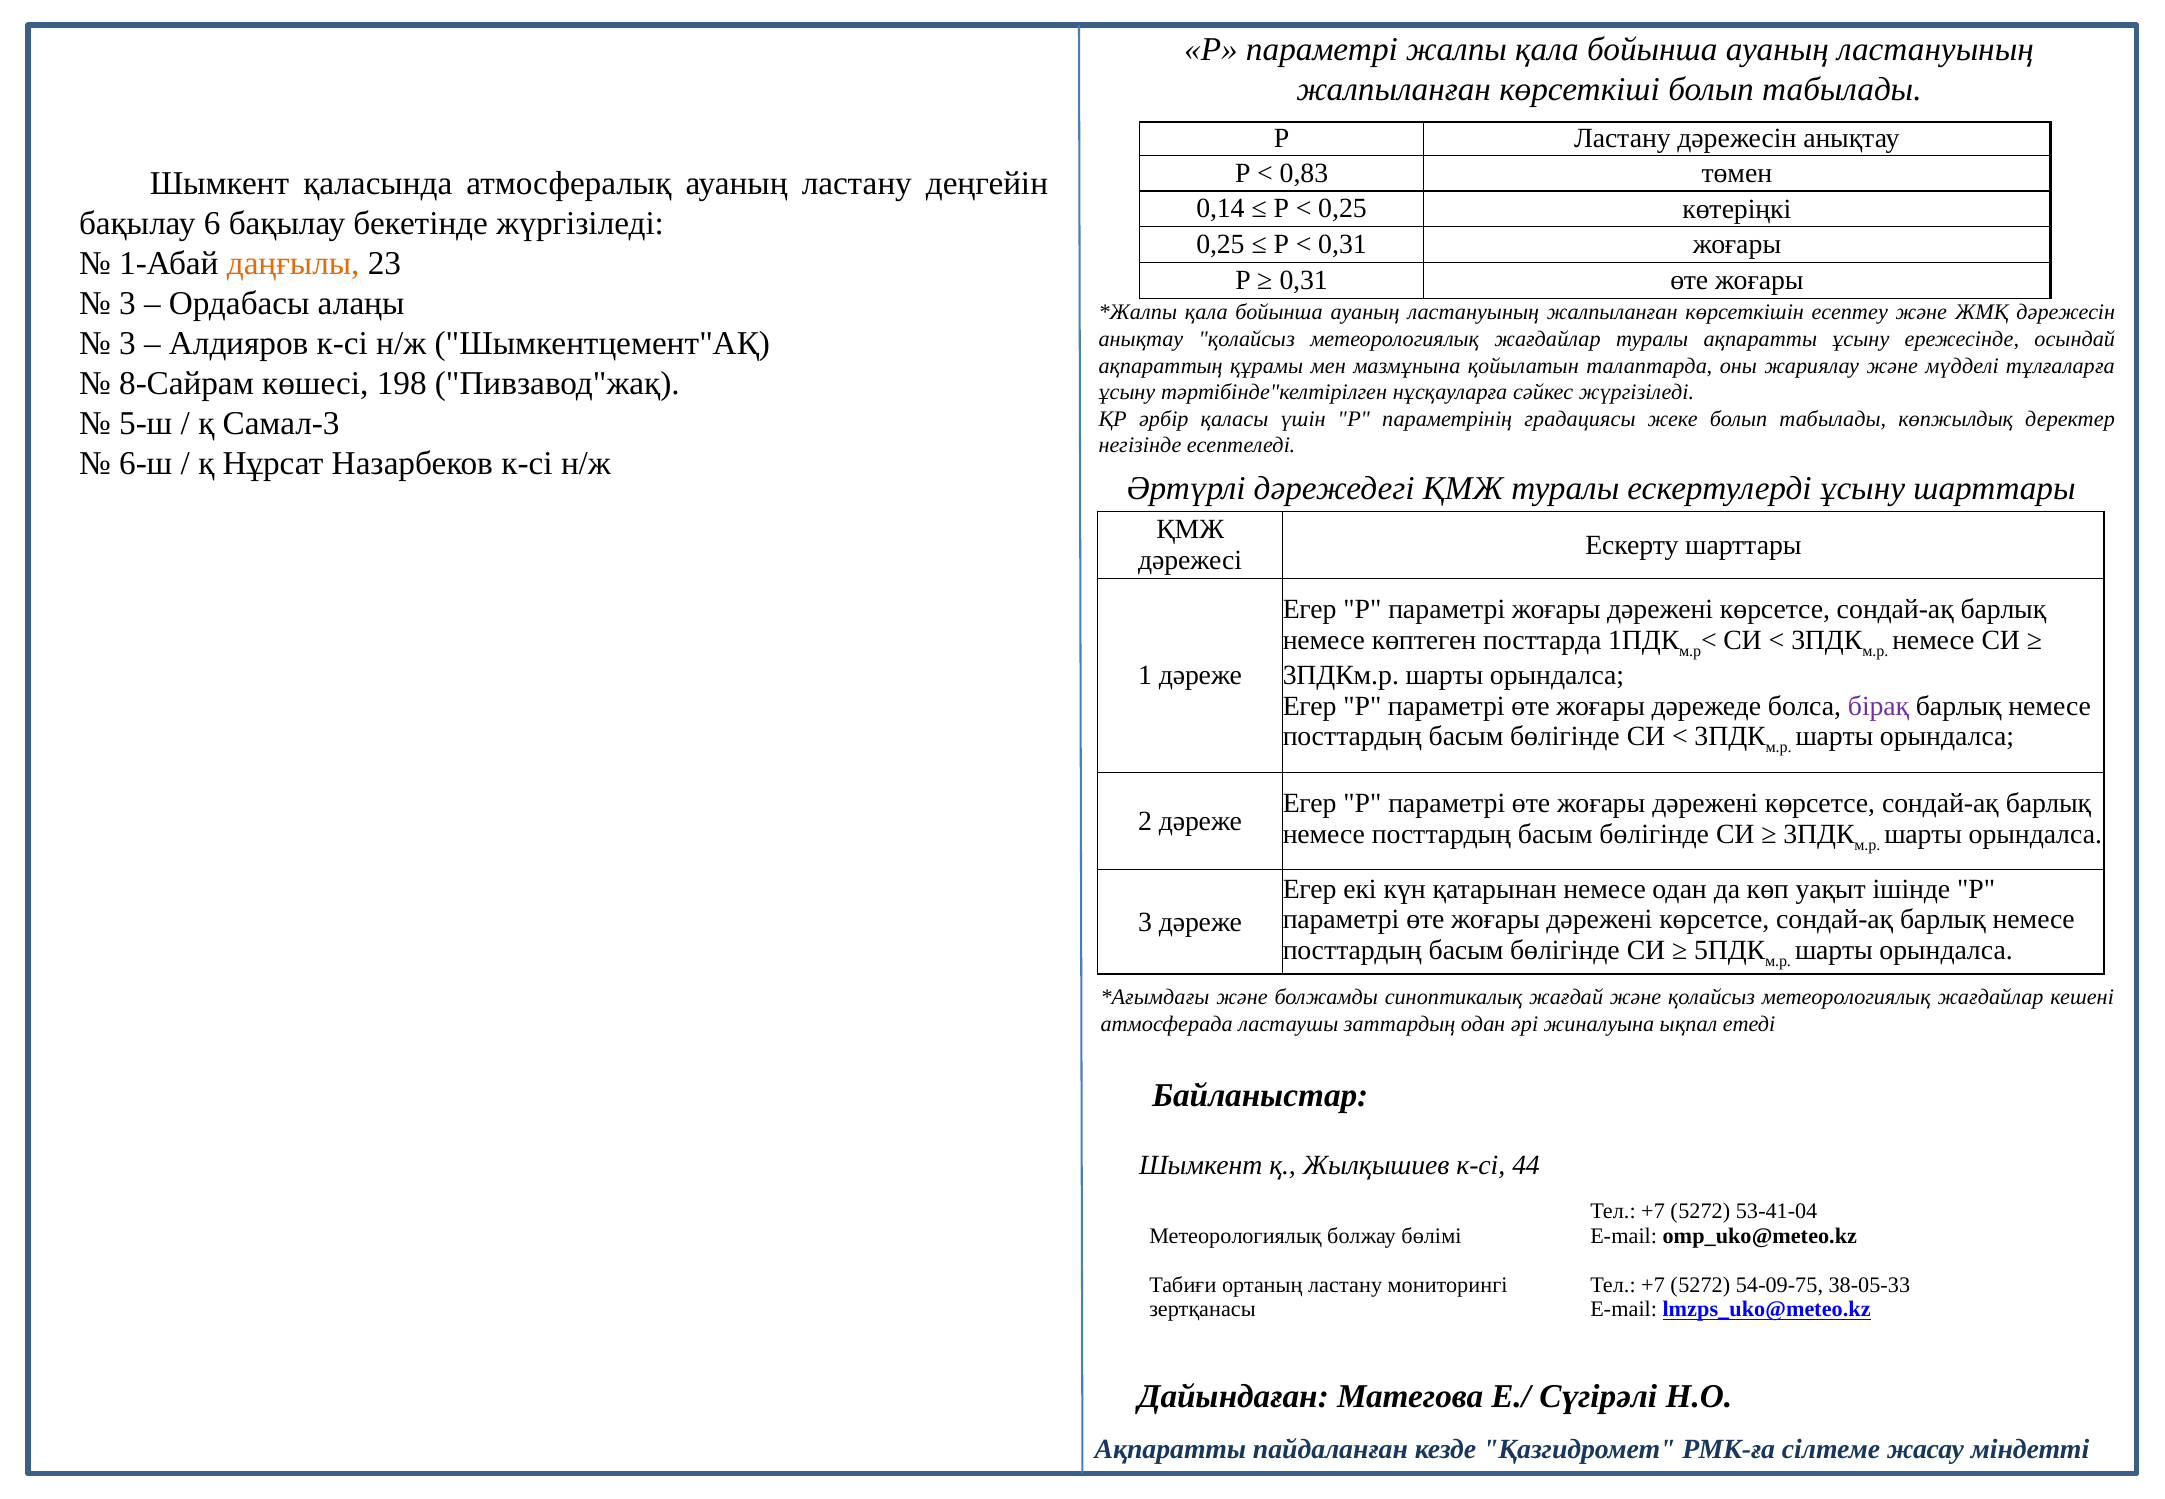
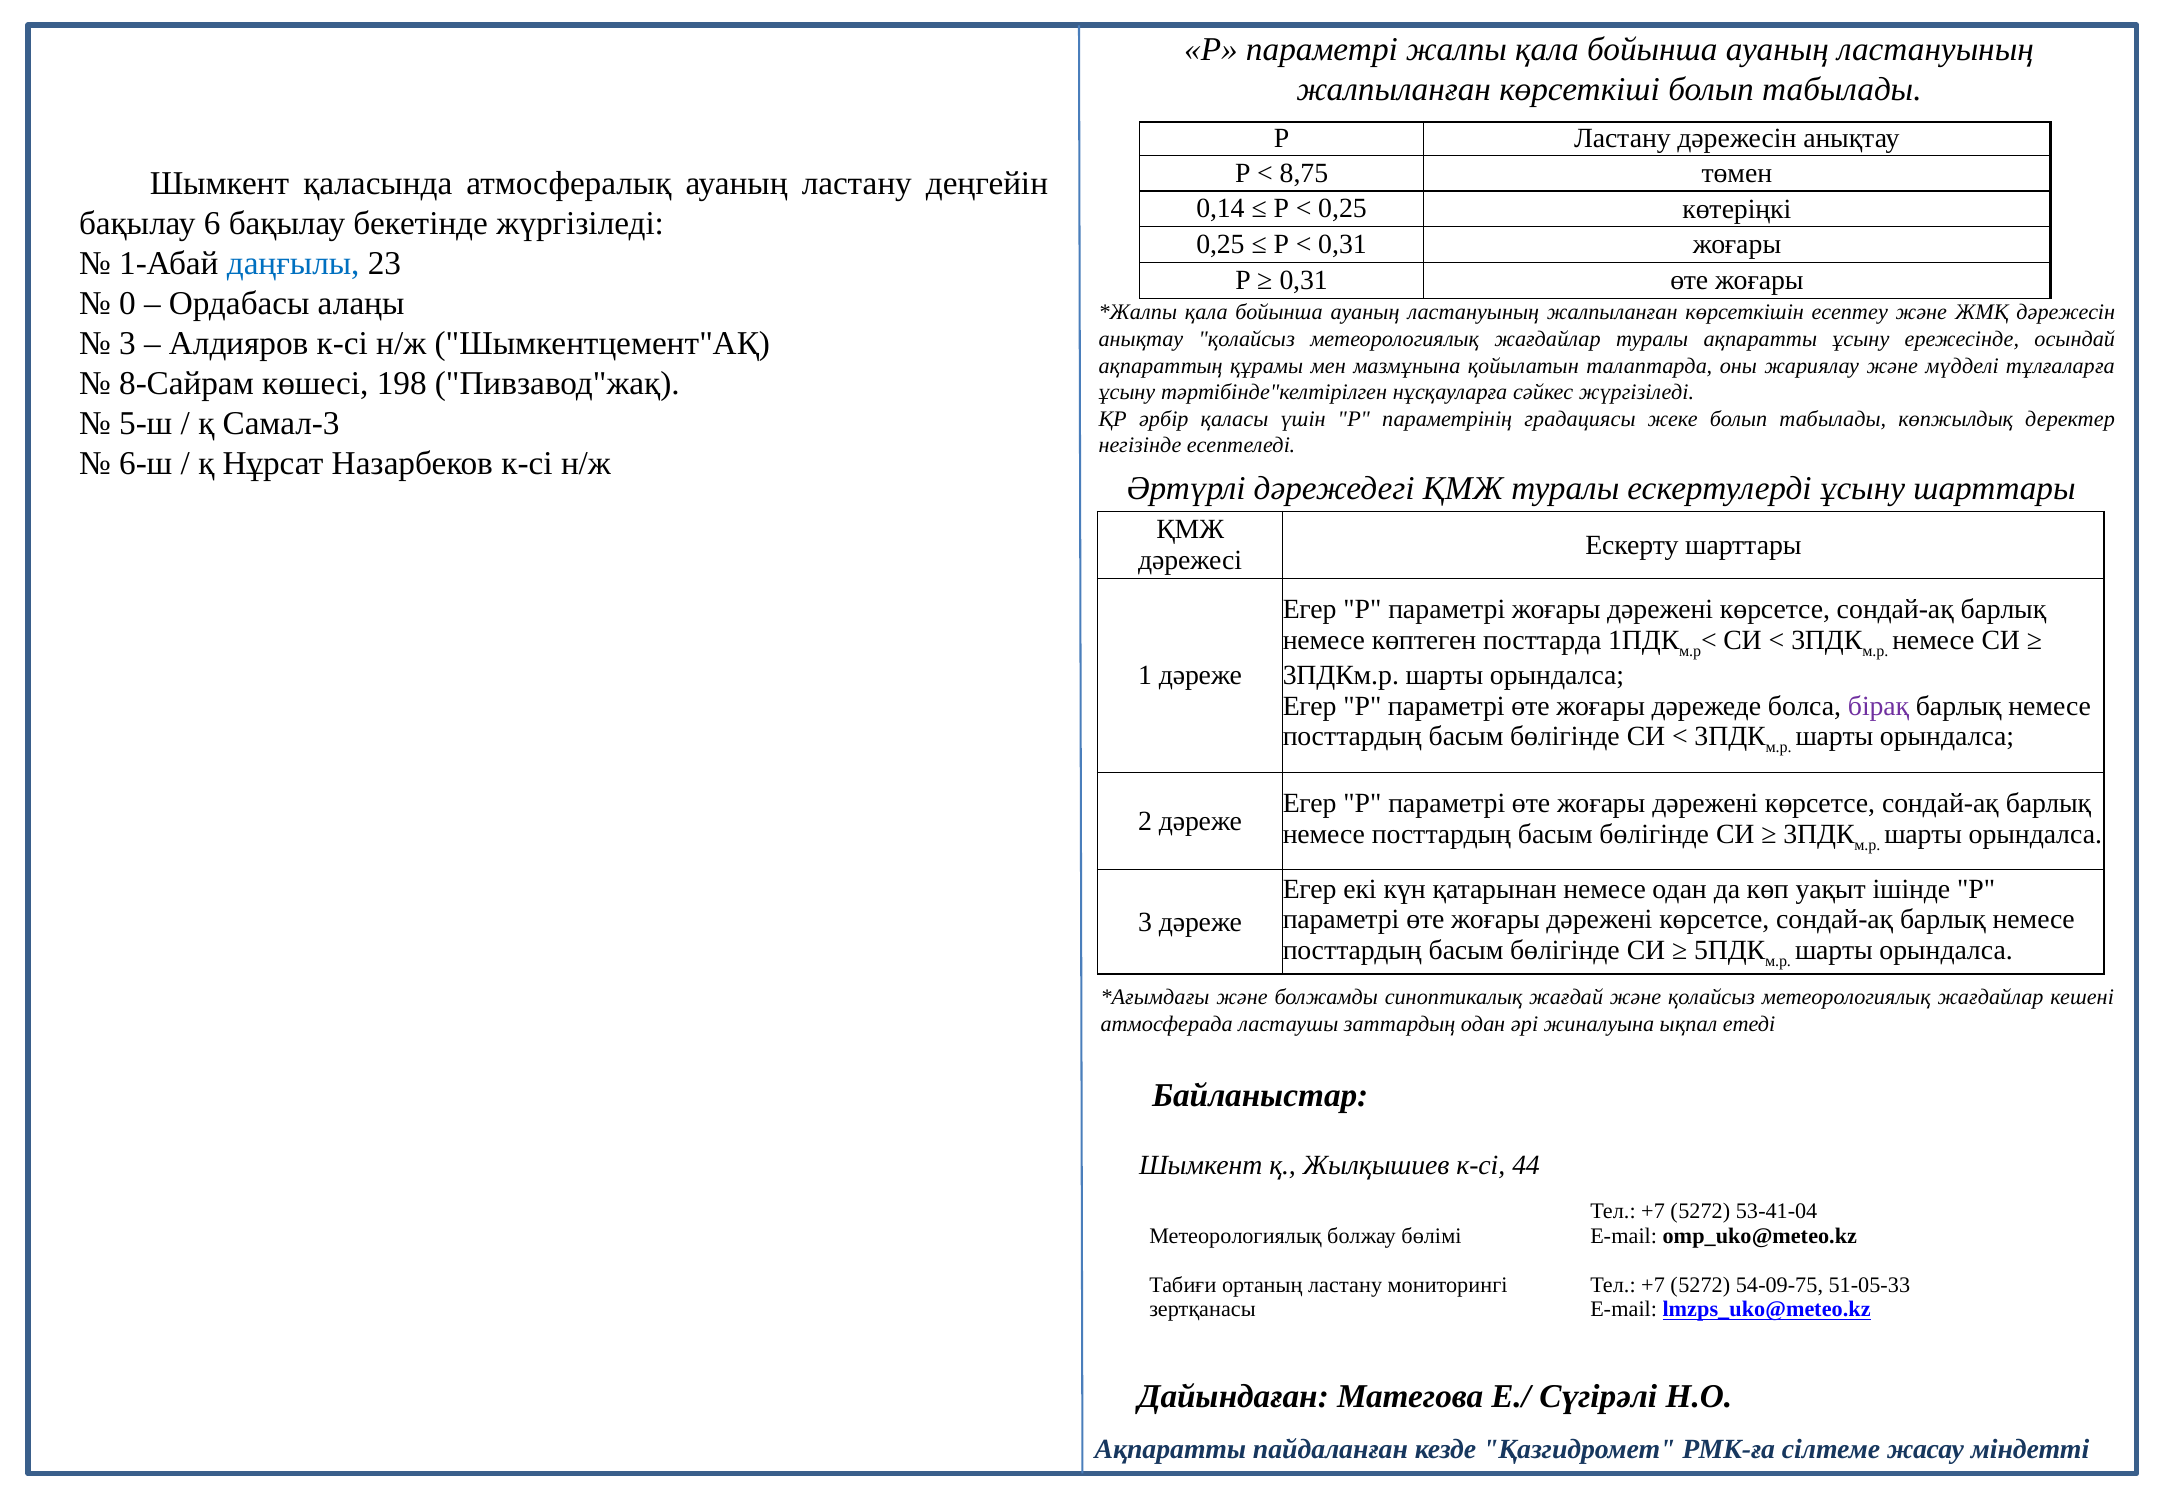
0,83: 0,83 -> 8,75
даңғылы colour: orange -> blue
3 at (127, 303): 3 -> 0
38-05-33: 38-05-33 -> 51-05-33
